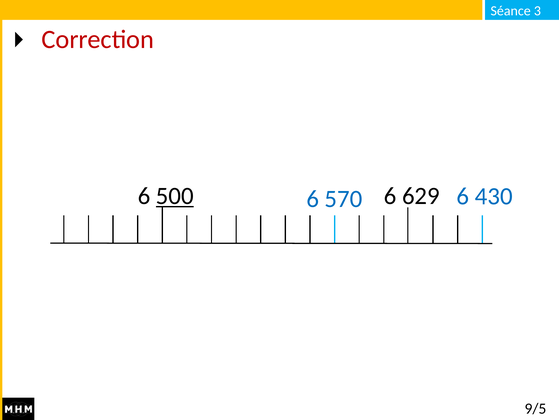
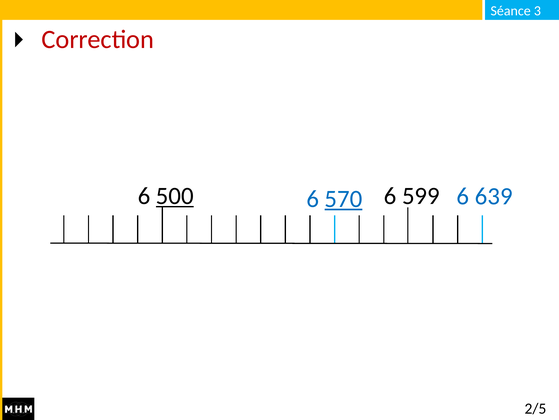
629: 629 -> 599
570 underline: none -> present
430: 430 -> 639
9/5: 9/5 -> 2/5
